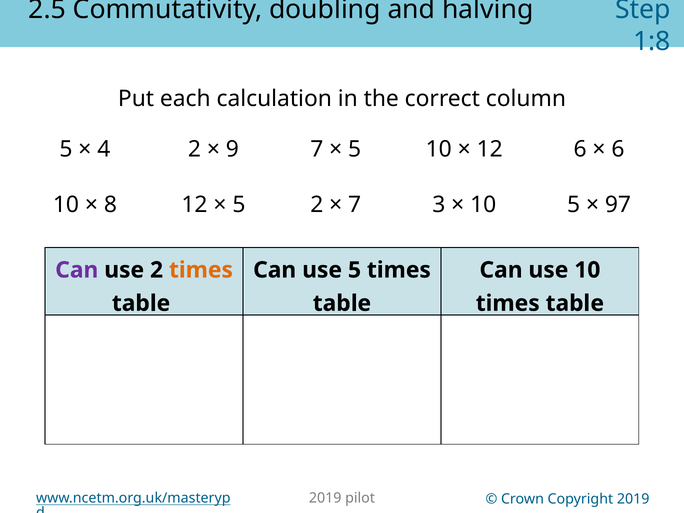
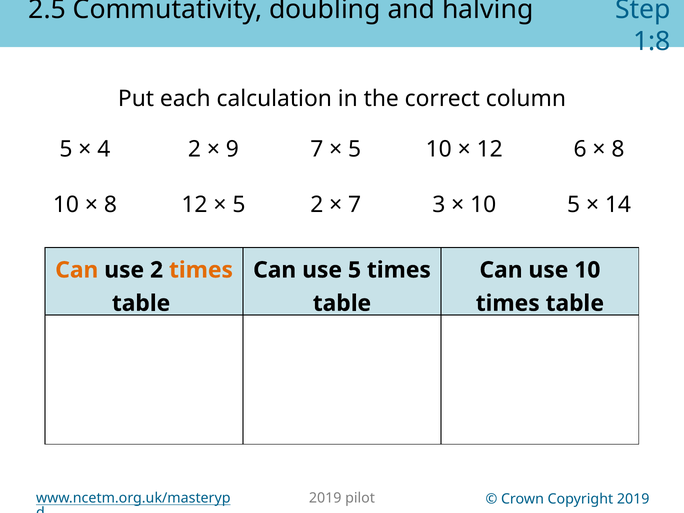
6 at (618, 149): 6 -> 8
97: 97 -> 14
Can at (77, 270) colour: purple -> orange
